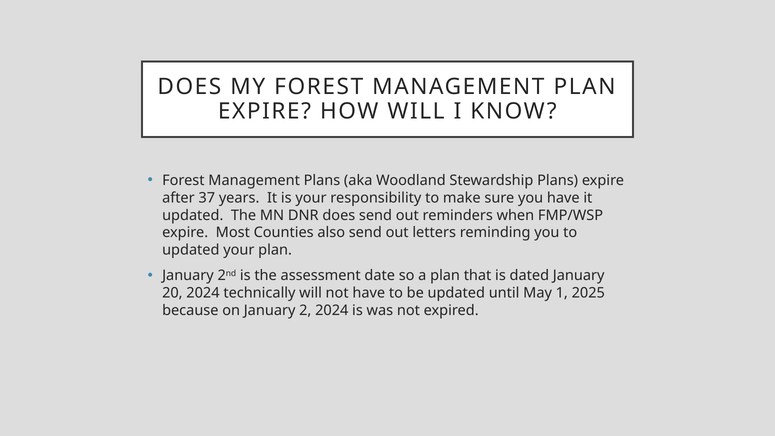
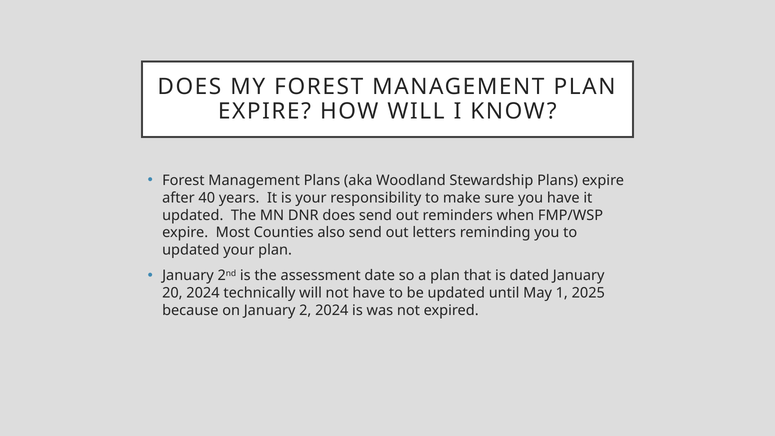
37: 37 -> 40
